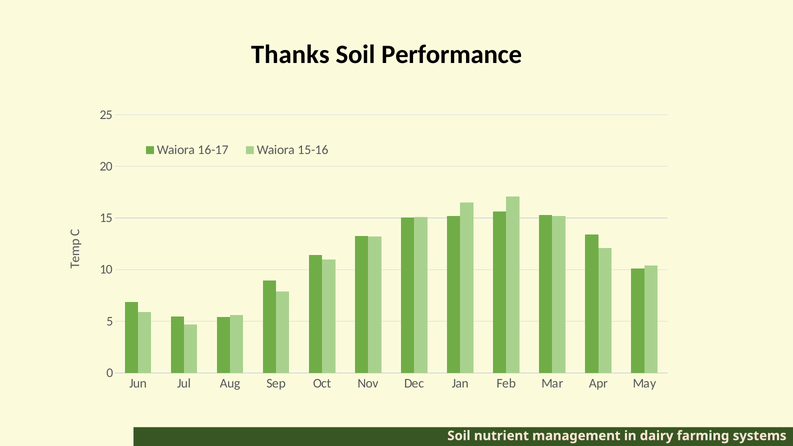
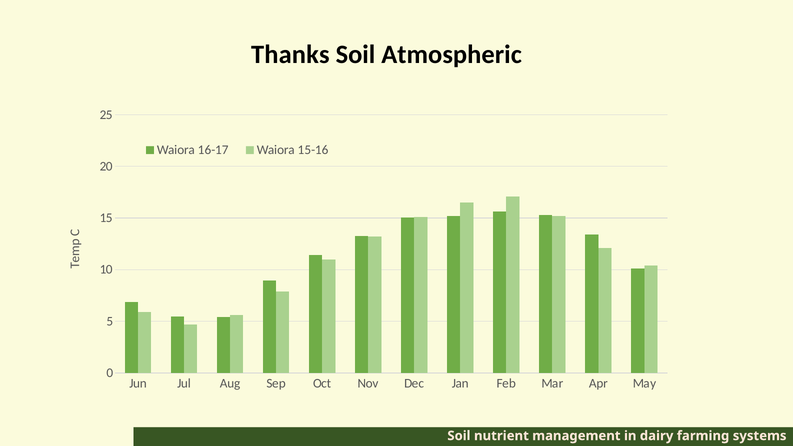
Performance: Performance -> Atmospheric
